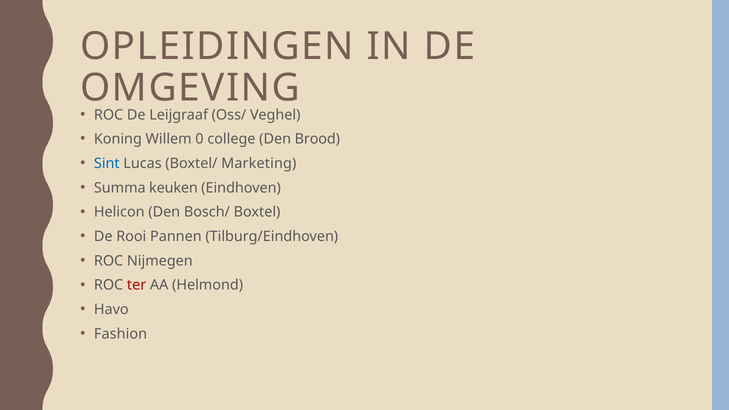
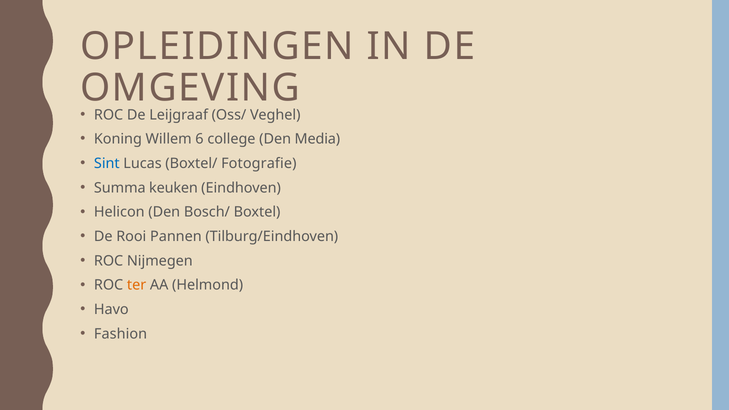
0: 0 -> 6
Brood: Brood -> Media
Marketing: Marketing -> Fotografie
ter colour: red -> orange
